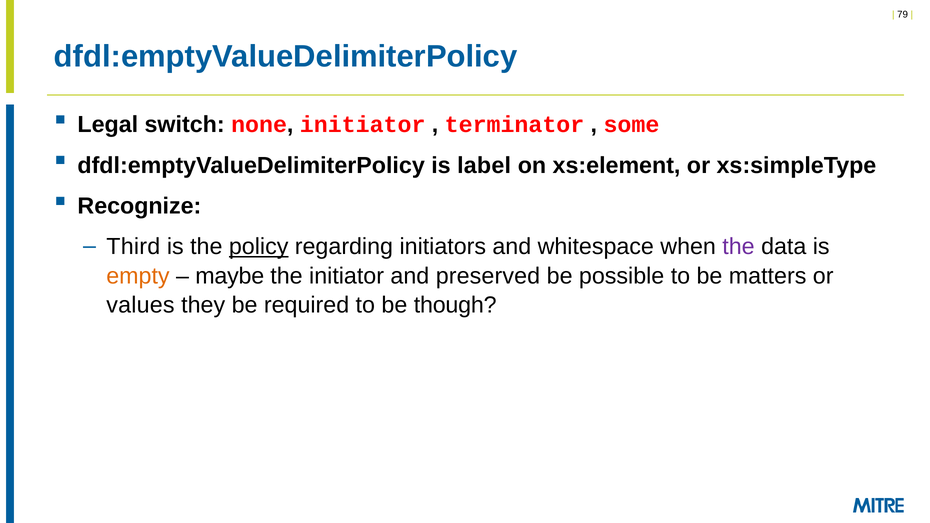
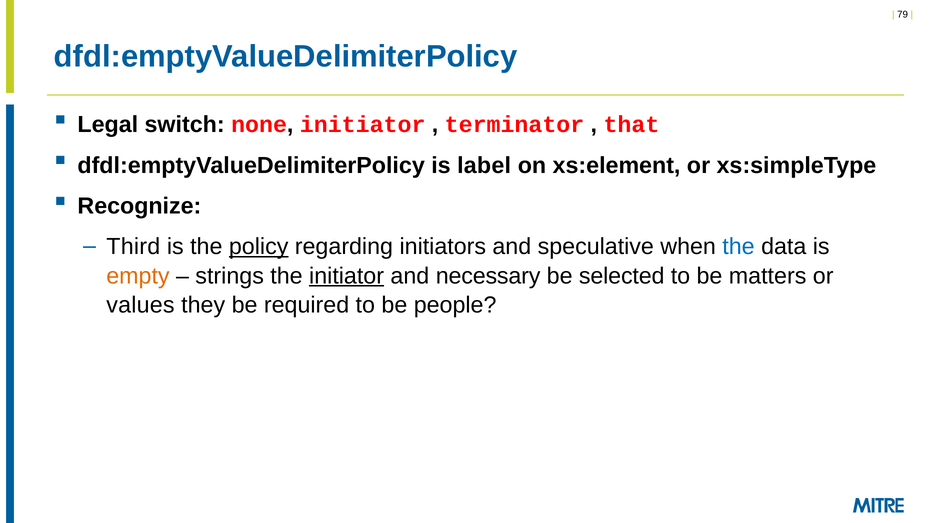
some: some -> that
whitespace: whitespace -> speculative
the at (739, 247) colour: purple -> blue
maybe: maybe -> strings
initiator at (347, 276) underline: none -> present
preserved: preserved -> necessary
possible: possible -> selected
though: though -> people
